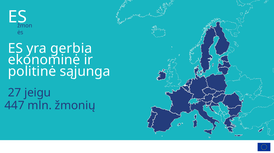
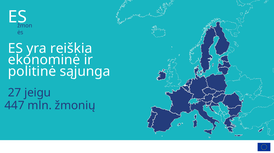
gerbia: gerbia -> reiškia
